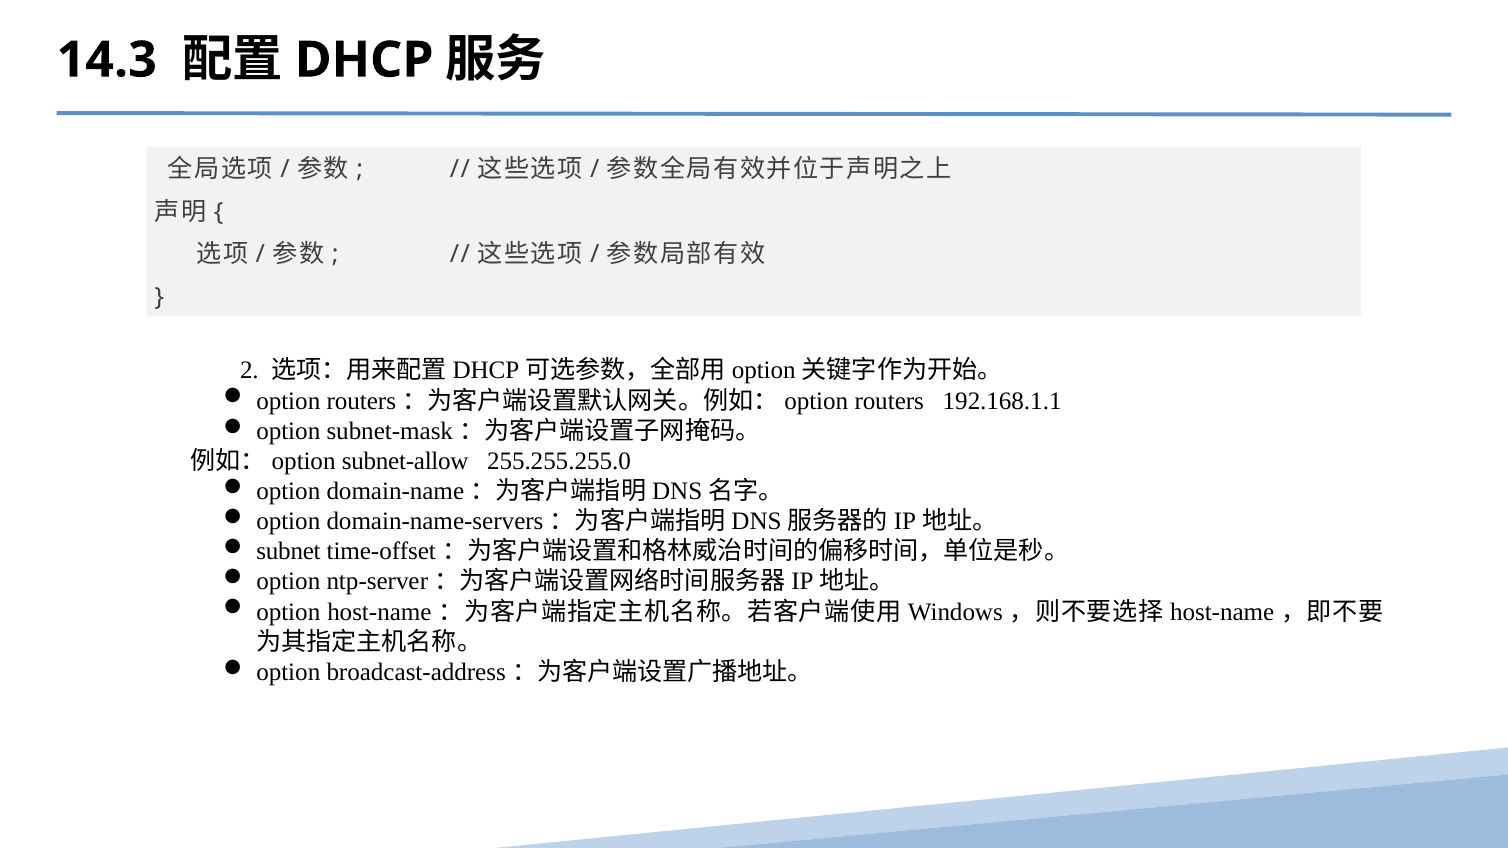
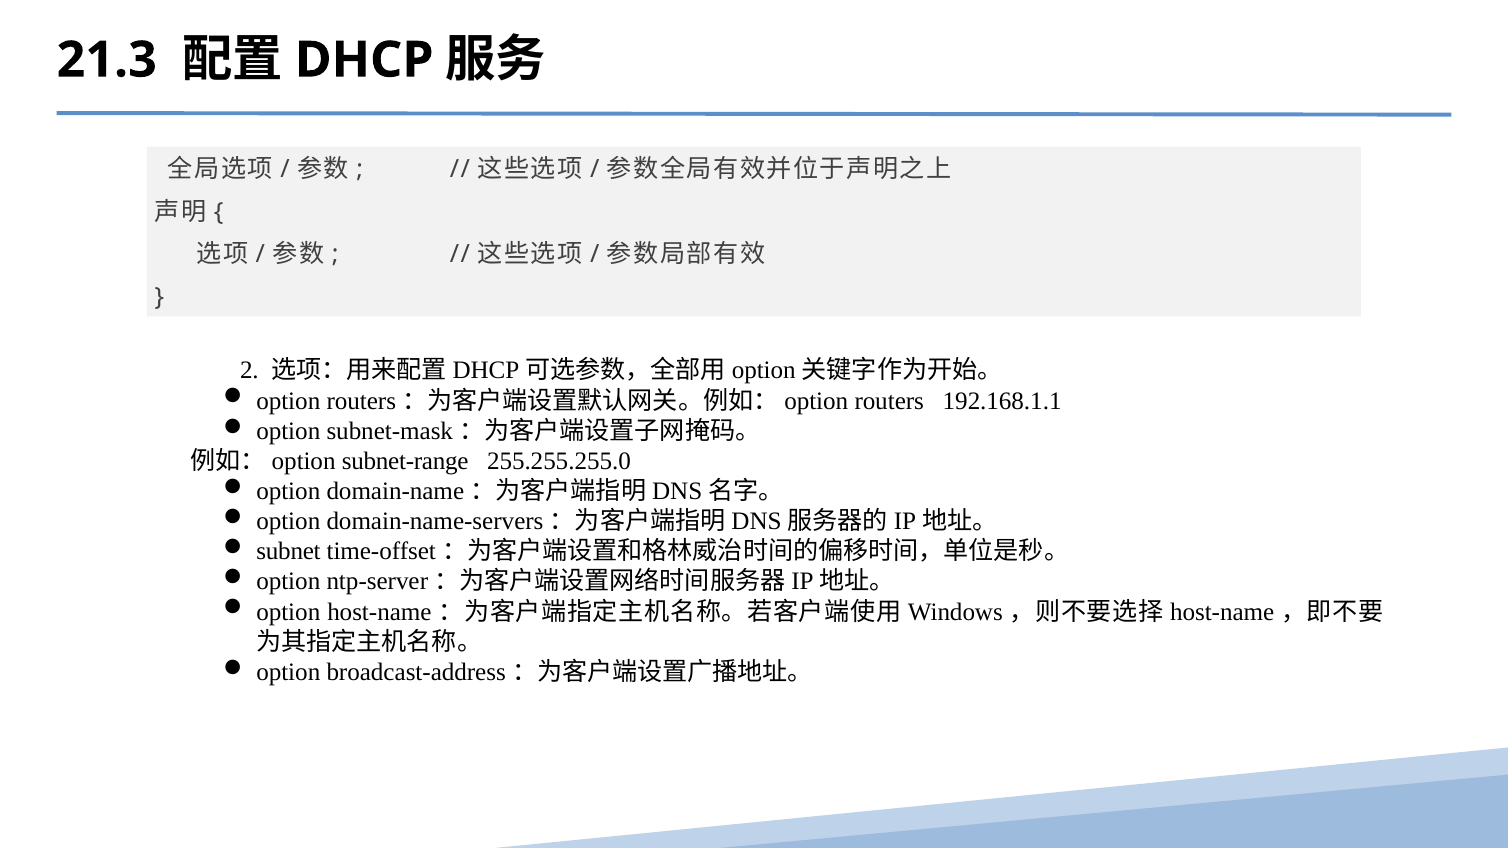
14.3: 14.3 -> 21.3
subnet-allow: subnet-allow -> subnet-range
